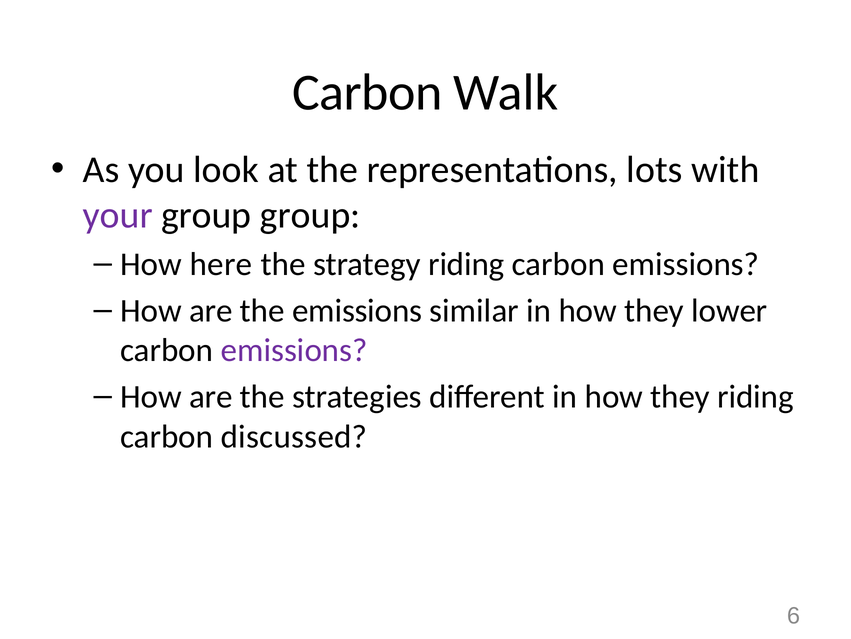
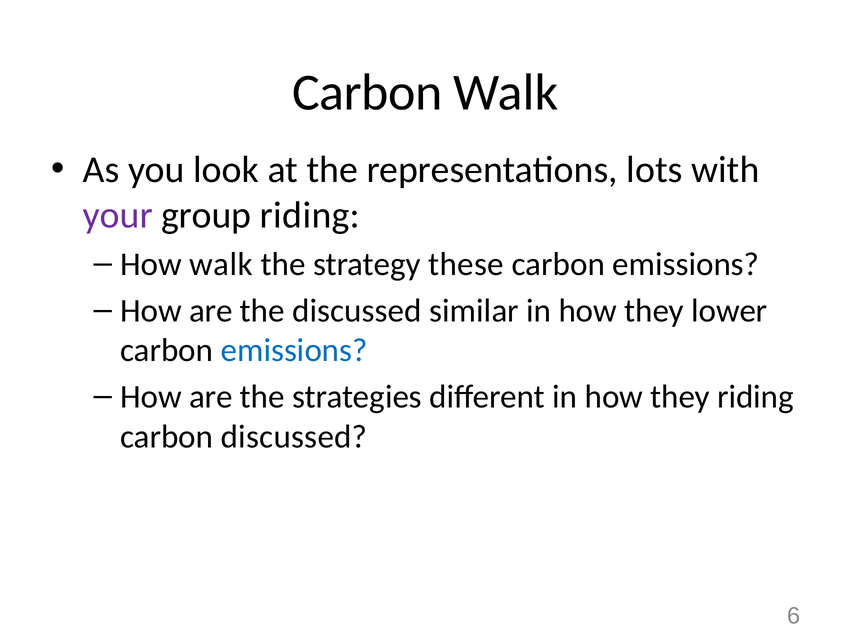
group group: group -> riding
How here: here -> walk
strategy riding: riding -> these
the emissions: emissions -> discussed
emissions at (294, 350) colour: purple -> blue
